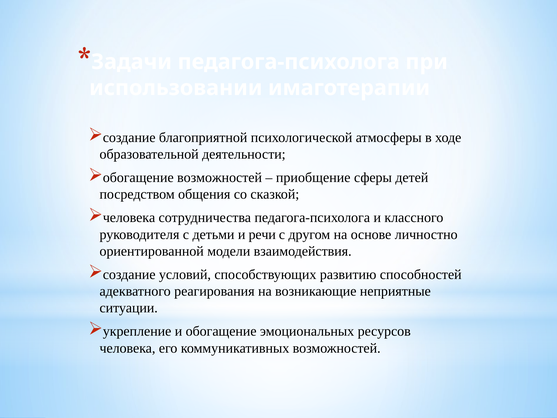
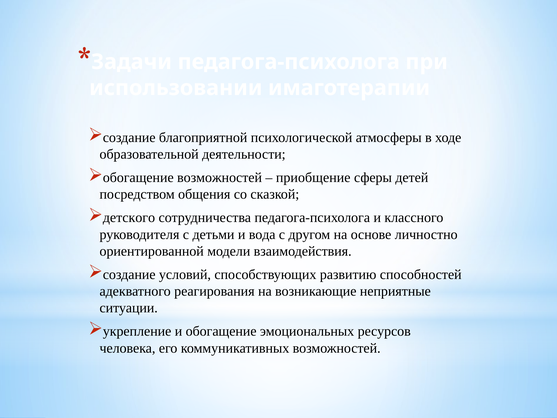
человека at (129, 218): человека -> детского
речи: речи -> вода
